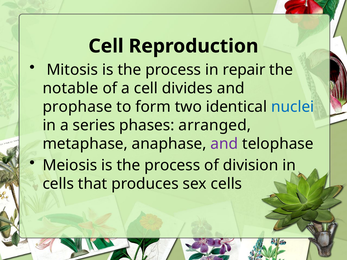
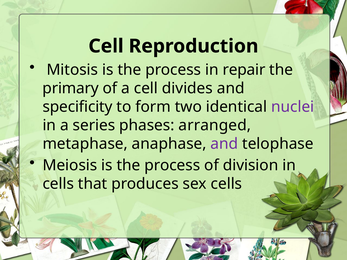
notable: notable -> primary
prophase: prophase -> specificity
nuclei colour: blue -> purple
